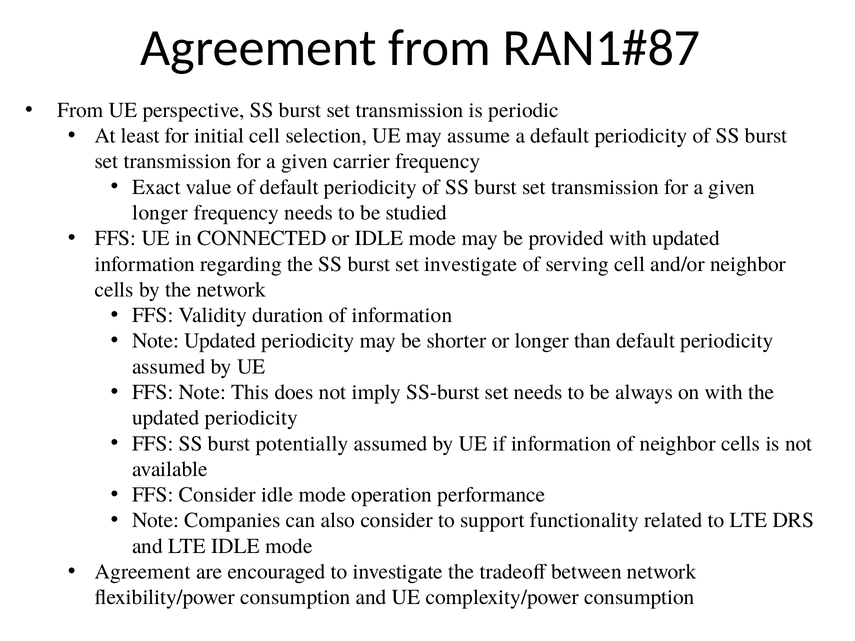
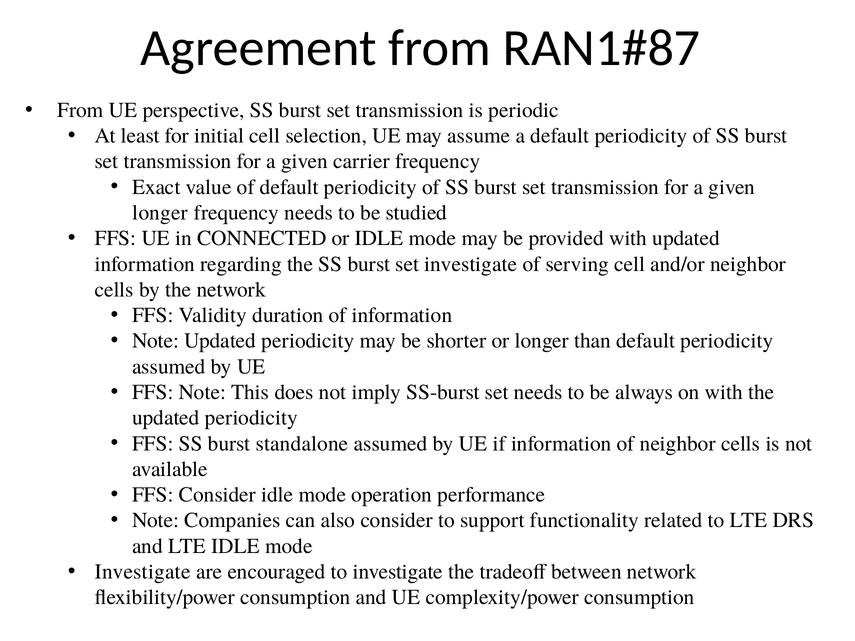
potentially: potentially -> standalone
Agreement at (143, 572): Agreement -> Investigate
